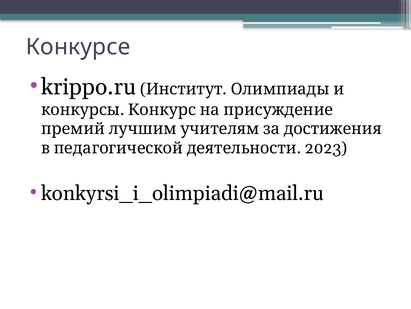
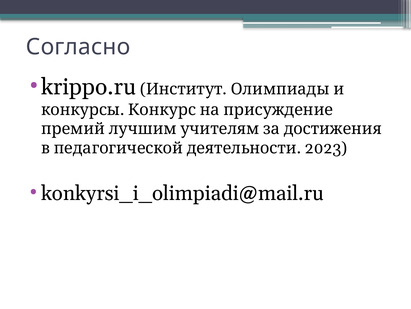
Конкурсе: Конкурсе -> Согласно
